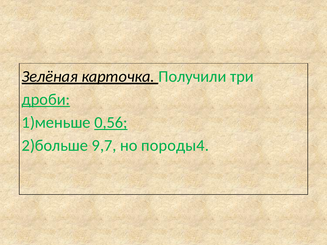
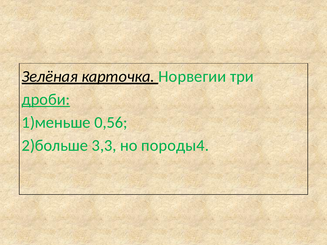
Получили: Получили -> Норвегии
0,56 underline: present -> none
9,7: 9,7 -> 3,3
